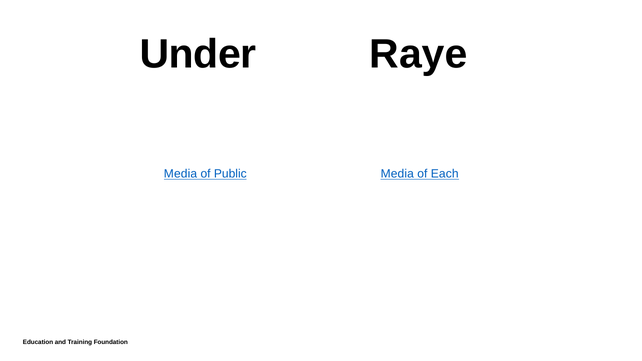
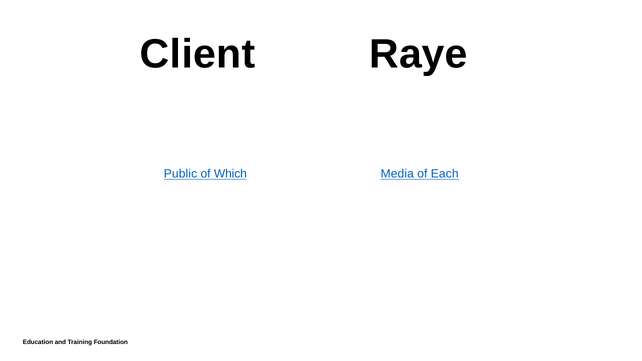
Under: Under -> Client
Media at (181, 174): Media -> Public
Public: Public -> Which
